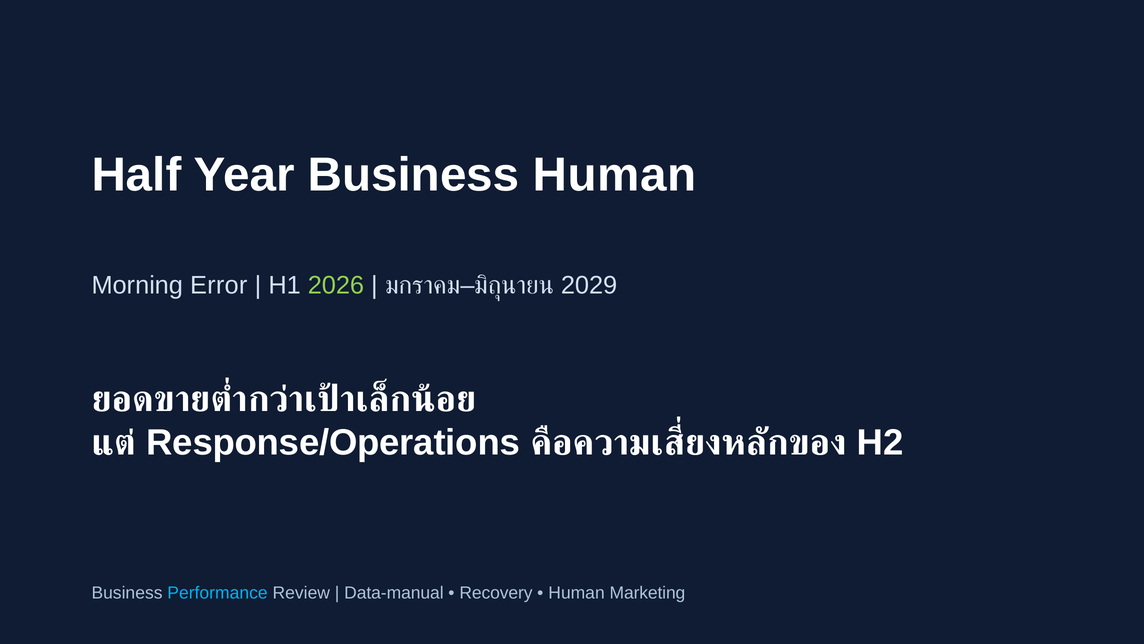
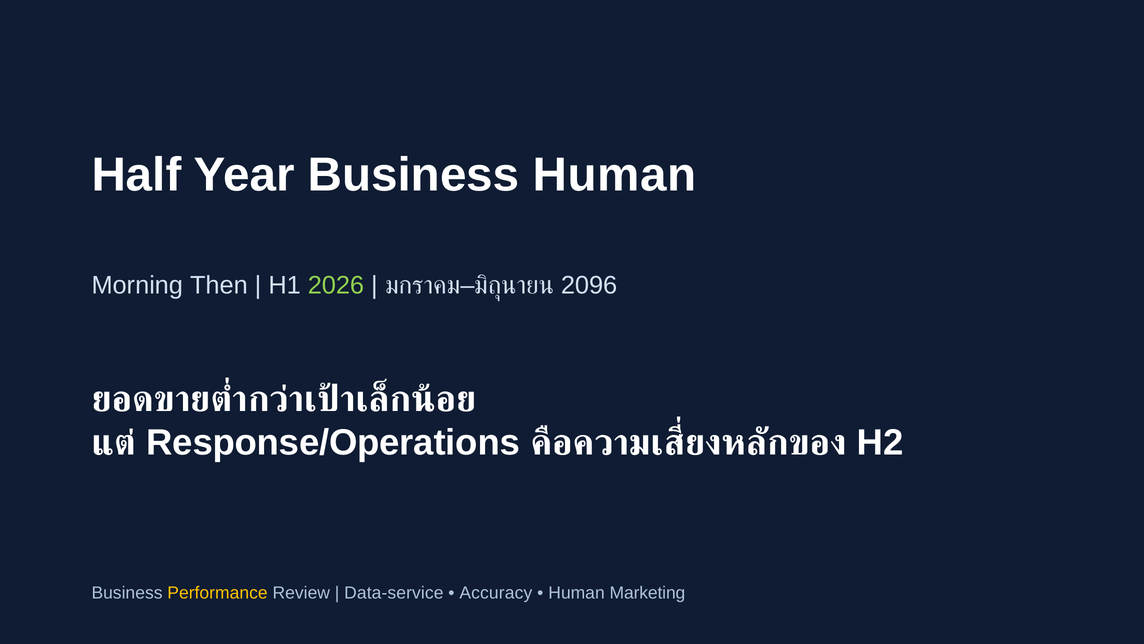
Error: Error -> Then
2029: 2029 -> 2096
Performance colour: light blue -> yellow
Data-manual: Data-manual -> Data-service
Recovery: Recovery -> Accuracy
